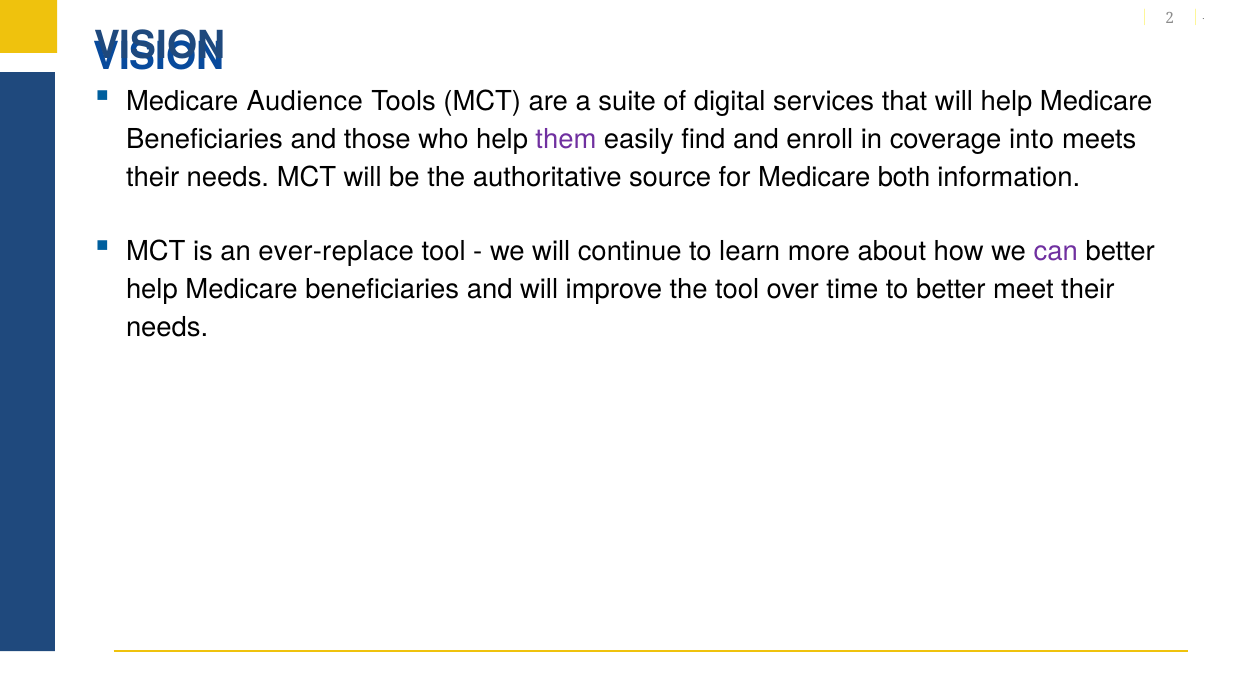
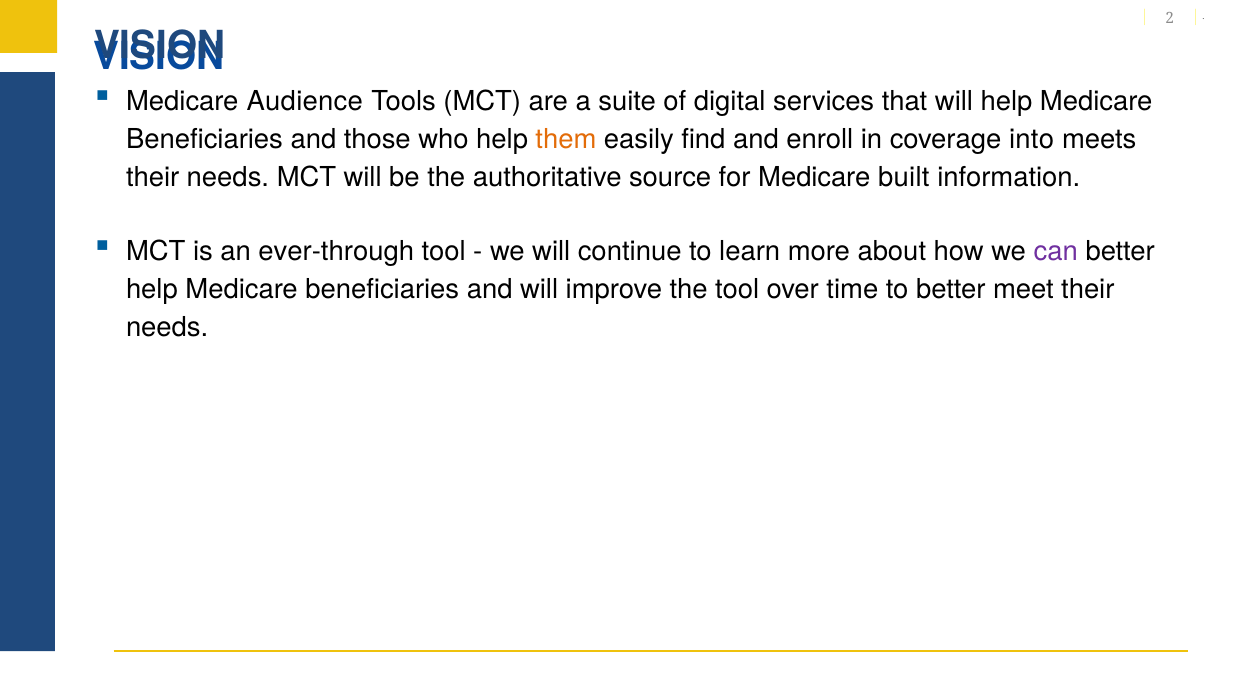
them colour: purple -> orange
both: both -> built
ever-replace: ever-replace -> ever-through
